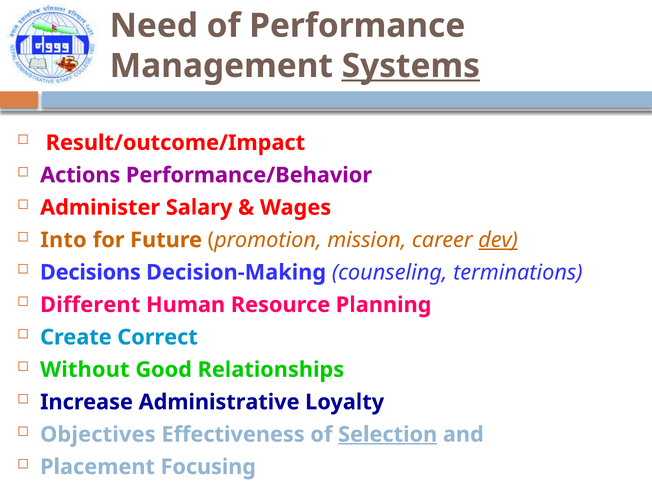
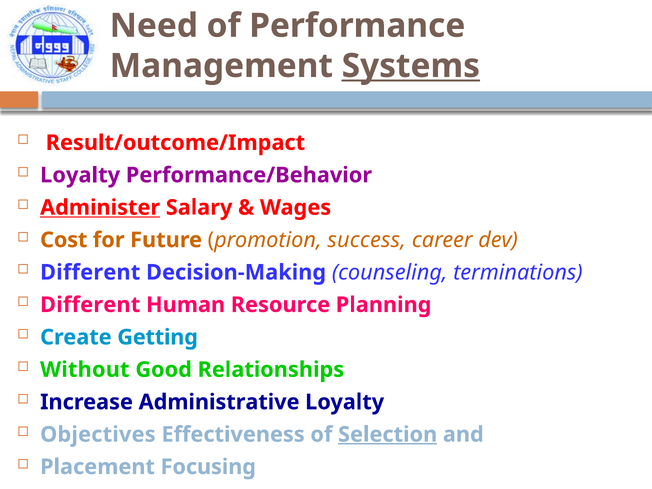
Actions at (80, 175): Actions -> Loyalty
Administer underline: none -> present
Into: Into -> Cost
mission: mission -> success
dev underline: present -> none
Decisions at (90, 272): Decisions -> Different
Correct: Correct -> Getting
